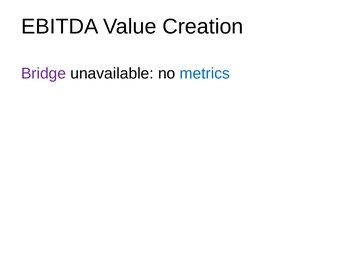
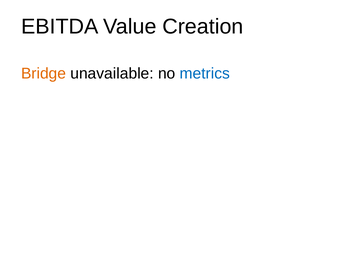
Bridge colour: purple -> orange
